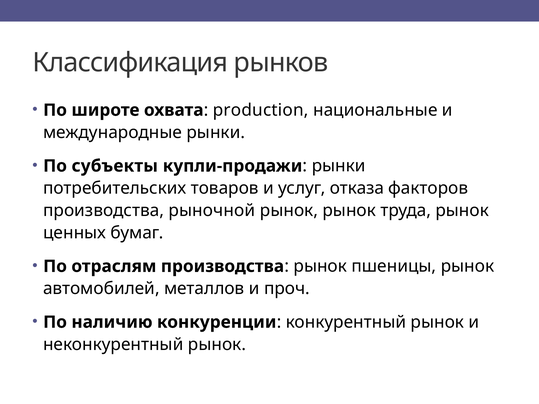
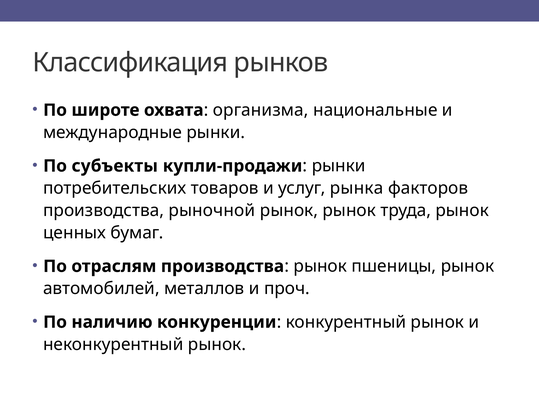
production: production -> организма
отказа: отказа -> рынка
